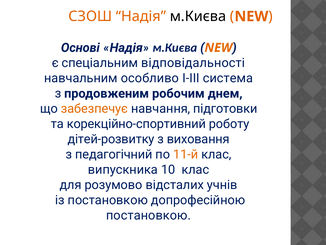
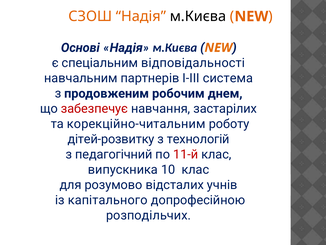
особливо: особливо -> партнерів
забезпечує colour: orange -> red
підготовки: підготовки -> застарілих
корекційно-спортивний: корекційно-спортивний -> корекційно-читальним
виховання: виховання -> технологій
11-й colour: orange -> red
із постановкою: постановкою -> капітального
постановкою at (148, 215): постановкою -> розподільчих
